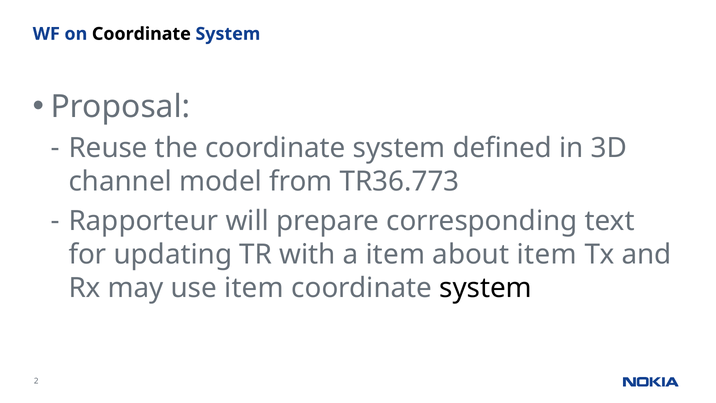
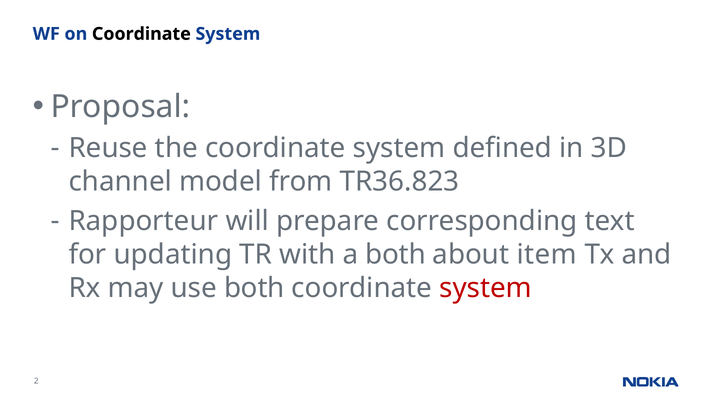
TR36.773: TR36.773 -> TR36.823
a item: item -> both
use item: item -> both
system at (486, 288) colour: black -> red
